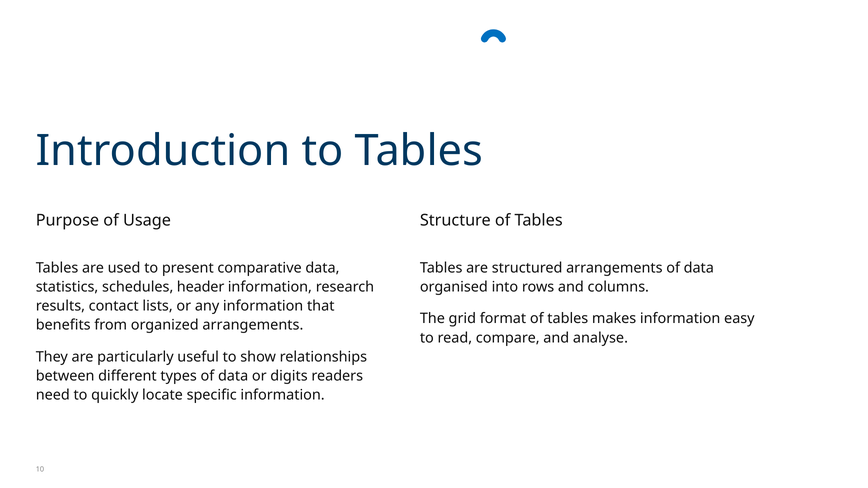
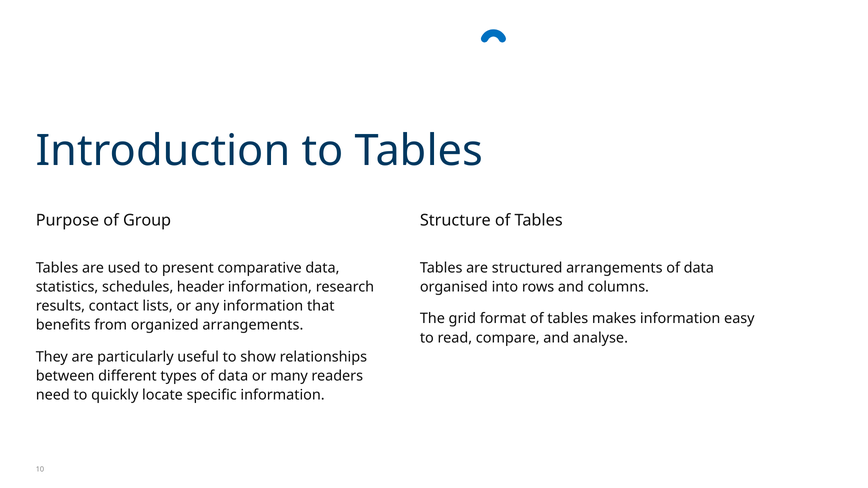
Usage: Usage -> Group
digits: digits -> many
